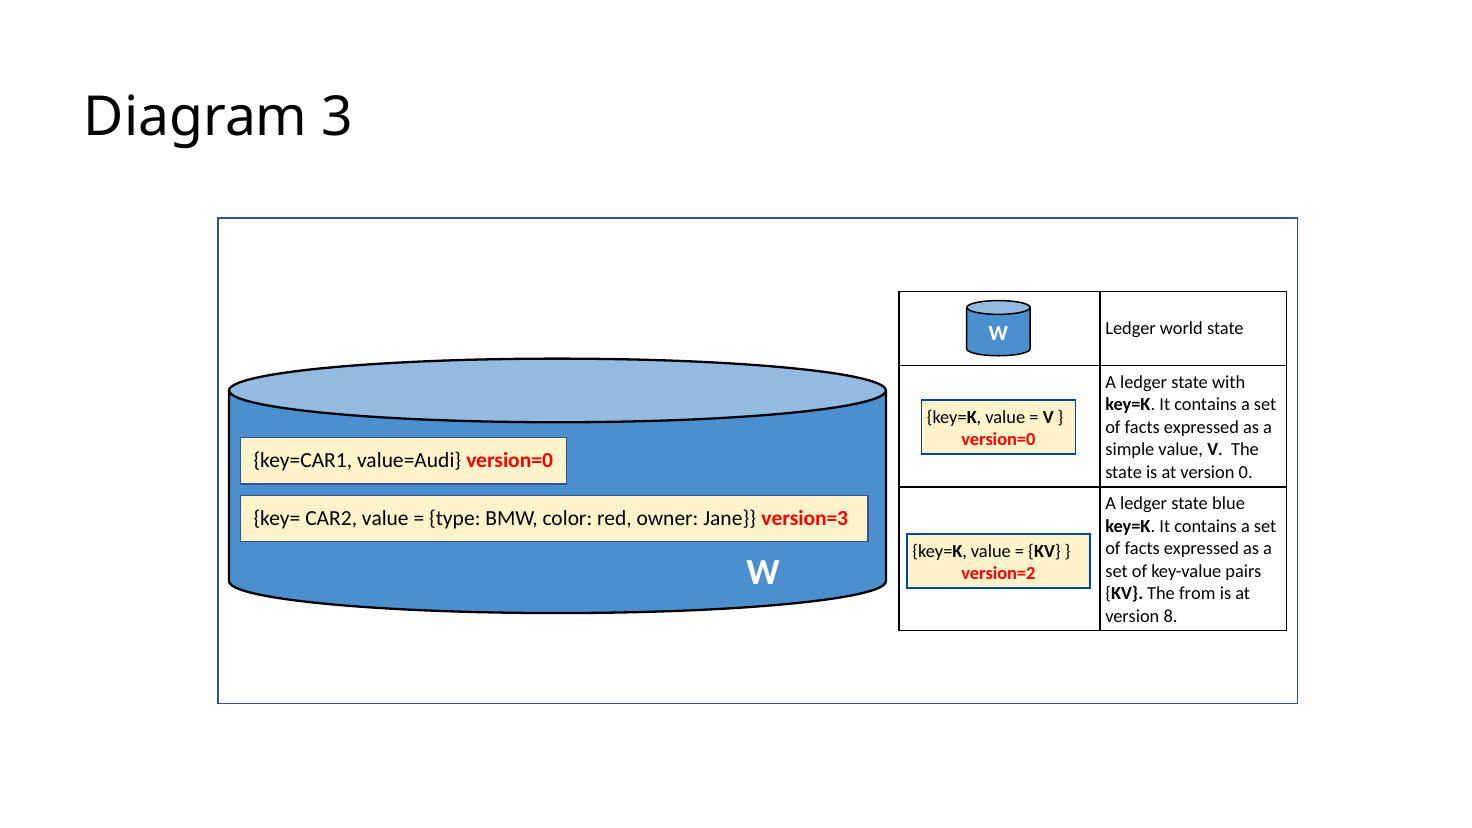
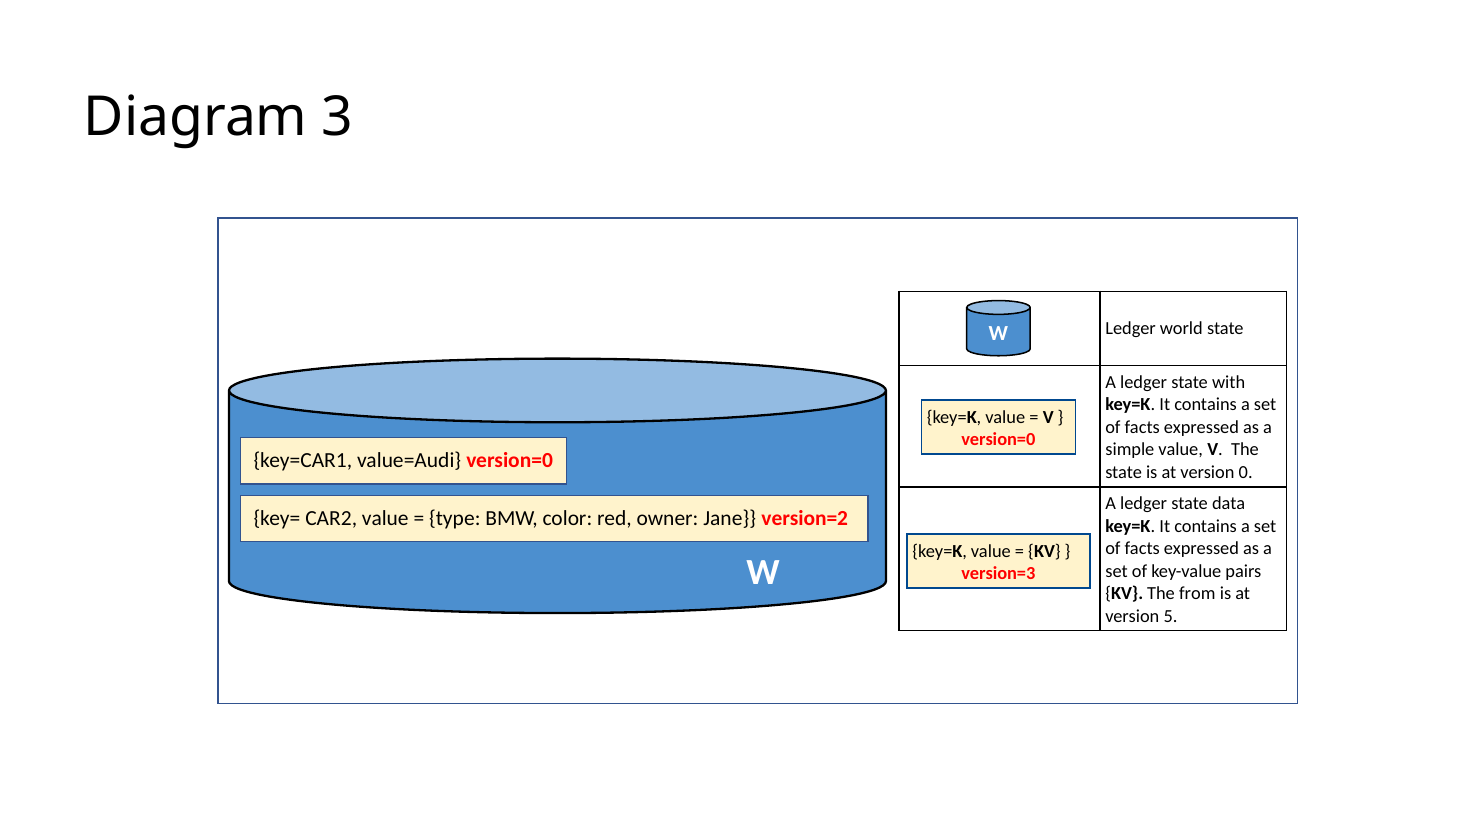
blue: blue -> data
version=3: version=3 -> version=2
version=2: version=2 -> version=3
8: 8 -> 5
